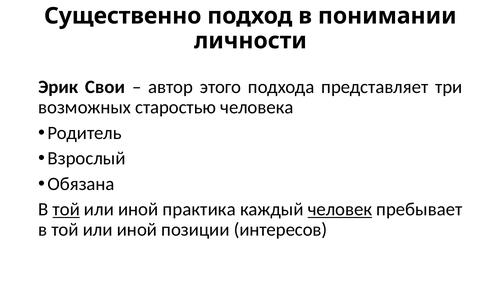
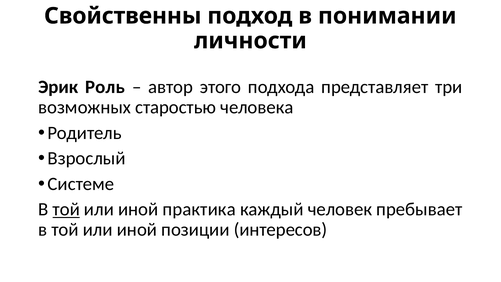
Существенно: Существенно -> Свойственны
Свои: Свои -> Роль
Обязана: Обязана -> Системе
человек underline: present -> none
